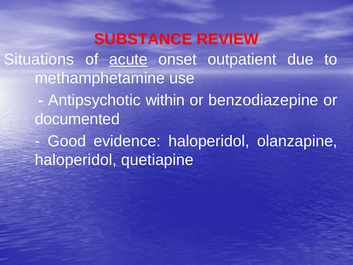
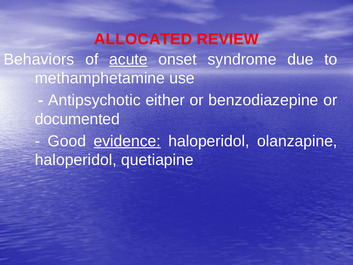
SUBSTANCE: SUBSTANCE -> ALLOCATED
Situations: Situations -> Behaviors
outpatient: outpatient -> syndrome
within: within -> either
evidence underline: none -> present
